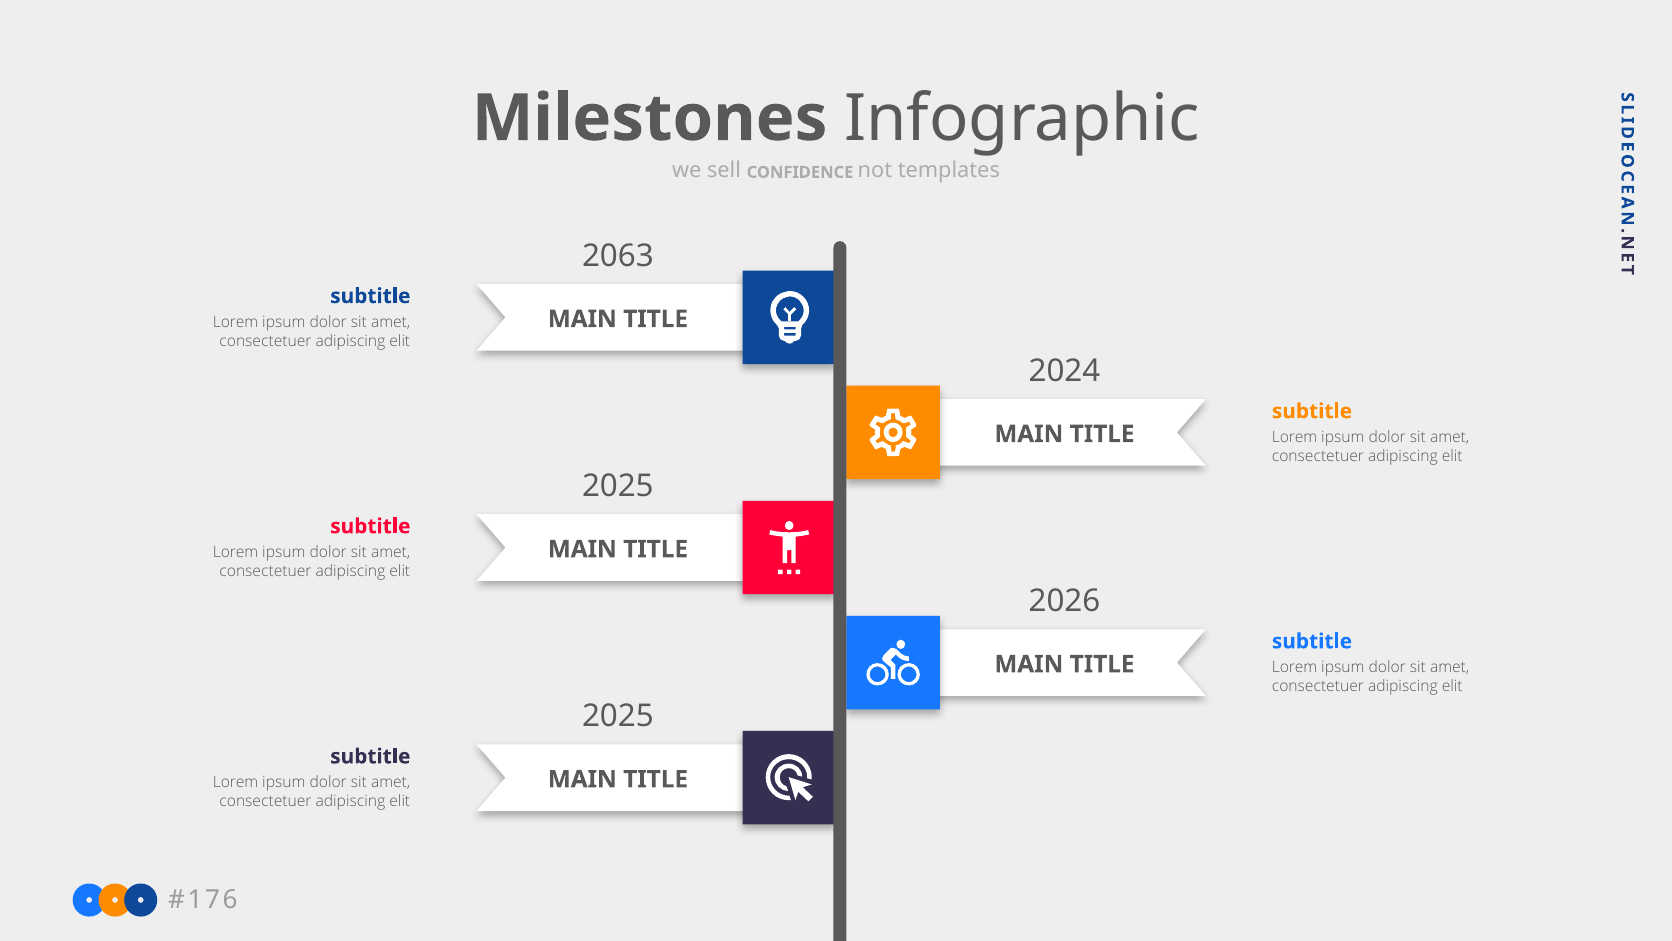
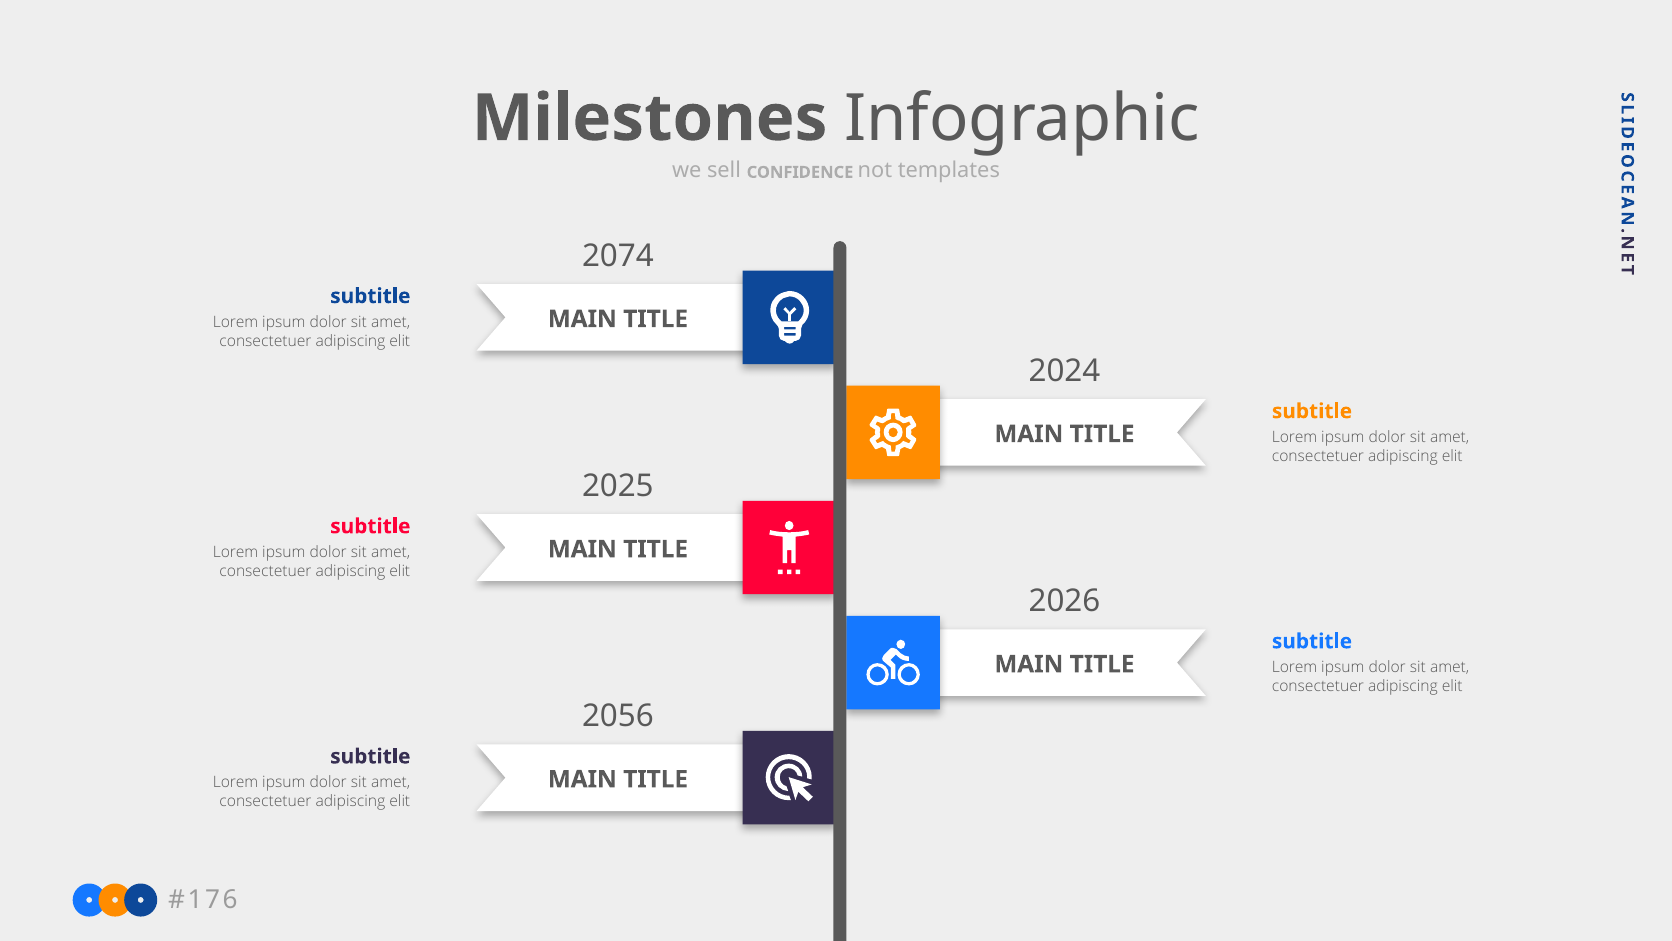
2063: 2063 -> 2074
2025 at (618, 716): 2025 -> 2056
